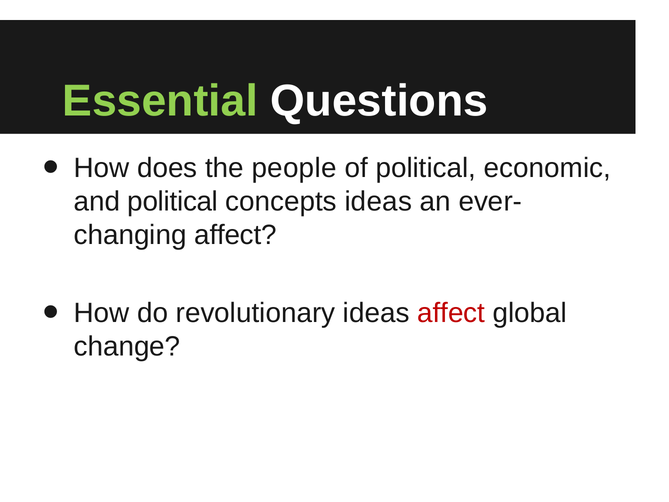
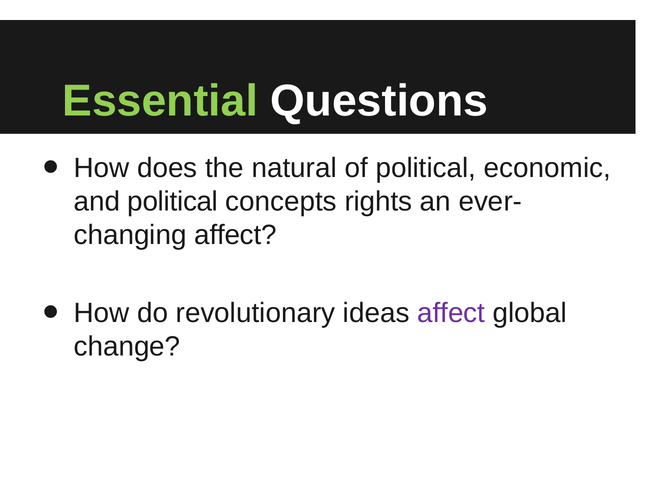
people: people -> natural
concepts ideas: ideas -> rights
affect at (451, 313) colour: red -> purple
